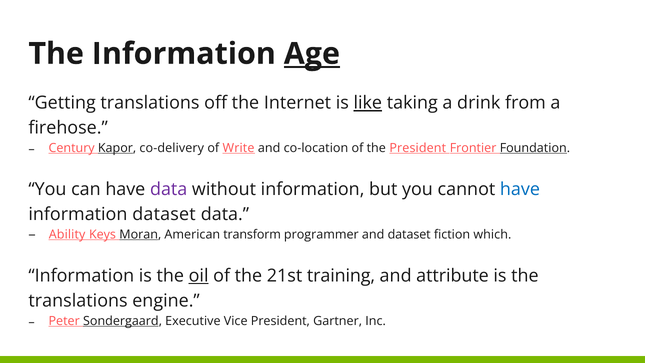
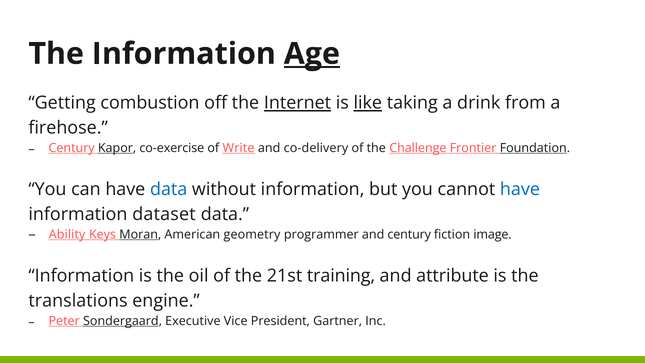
Getting translations: translations -> combustion
Internet underline: none -> present
co-delivery: co-delivery -> co-exercise
co-location: co-location -> co-delivery
the President: President -> Challenge
data at (169, 189) colour: purple -> blue
transform: transform -> geometry
and dataset: dataset -> century
which: which -> image
oil underline: present -> none
